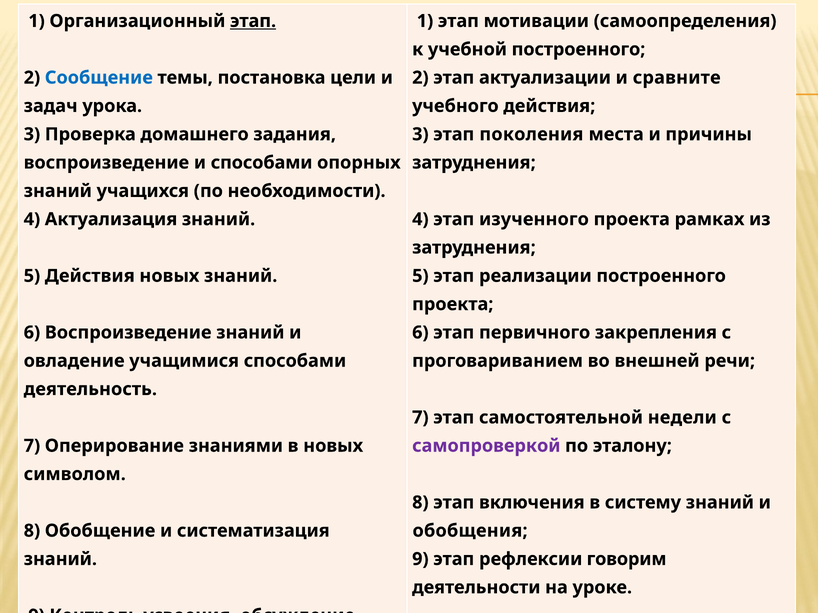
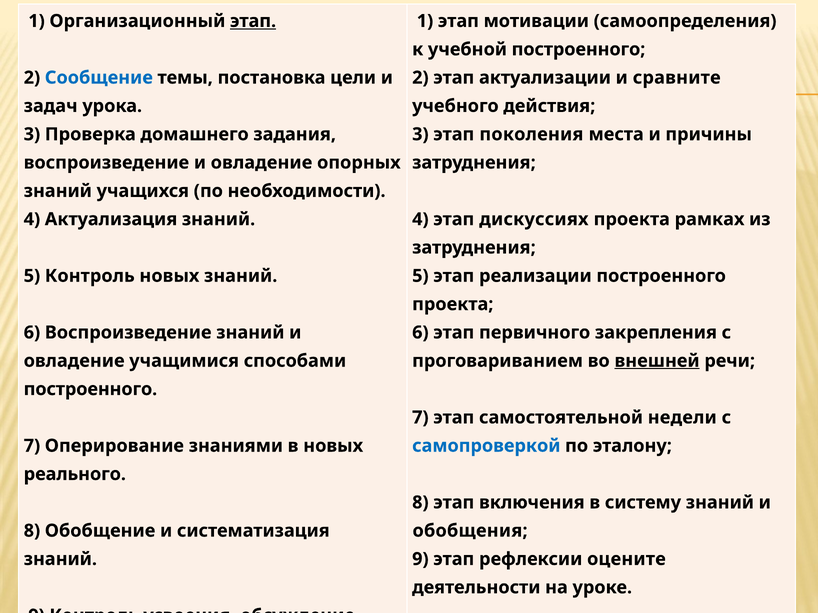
воспроизведение и способами: способами -> овладение
изученного: изученного -> дискуссиях
5 Действия: Действия -> Контроль
внешней underline: none -> present
деятельность at (90, 389): деятельность -> построенного
самопроверкой colour: purple -> blue
символом: символом -> реального
говорим: говорим -> оцените
